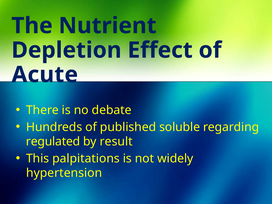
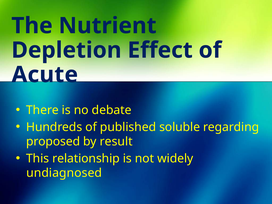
regulated: regulated -> proposed
palpitations: palpitations -> relationship
hypertension: hypertension -> undiagnosed
